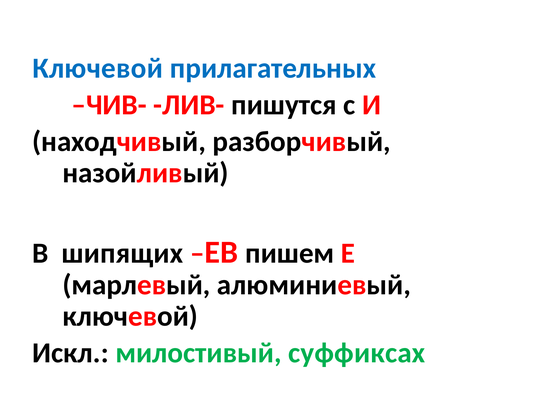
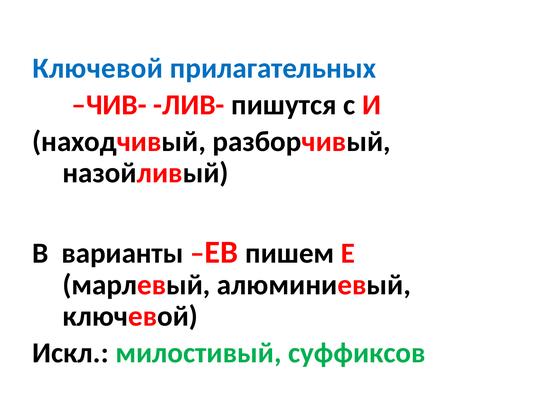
шипящих: шипящих -> варианты
суффиксах: суффиксах -> суффиксов
